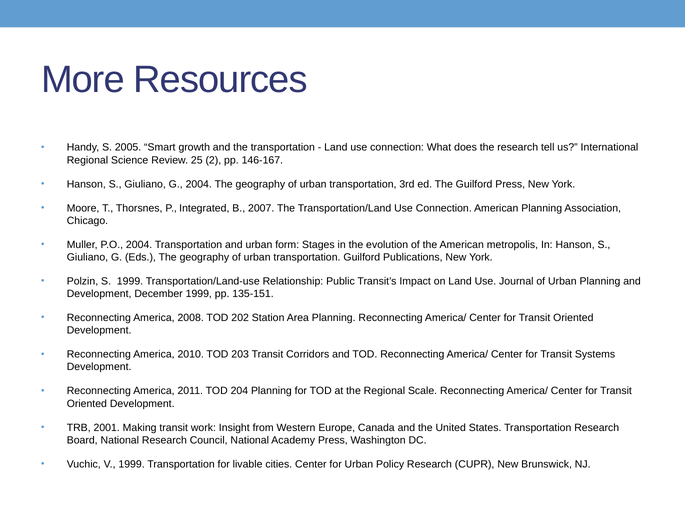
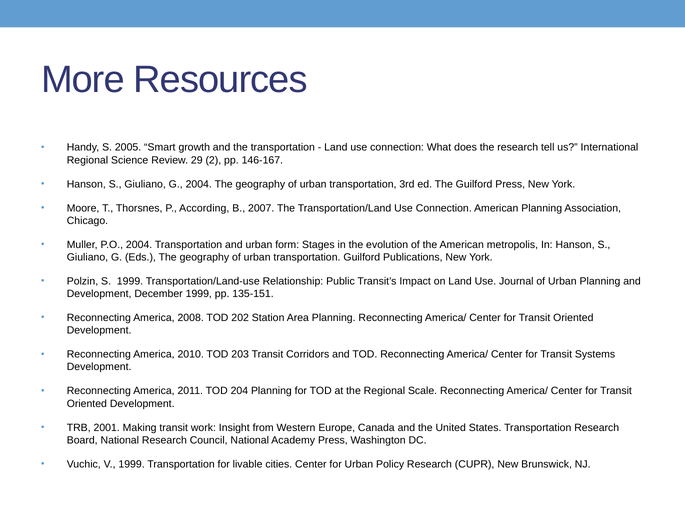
25: 25 -> 29
Integrated: Integrated -> According
